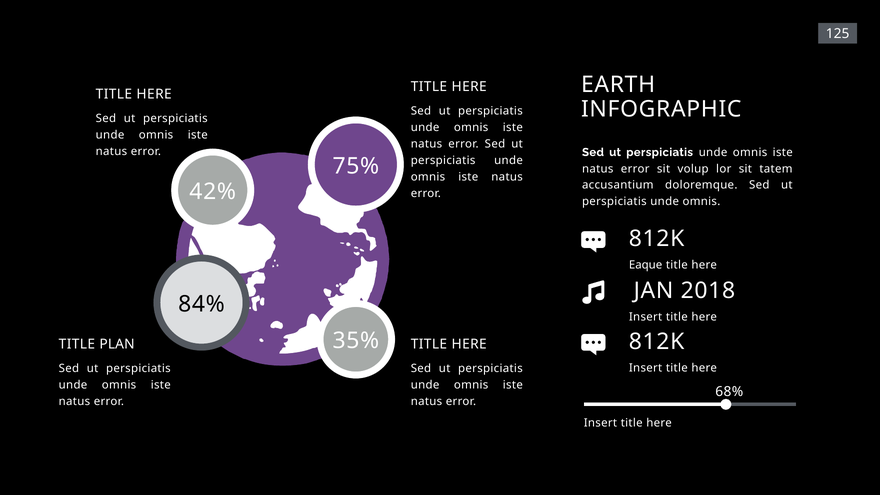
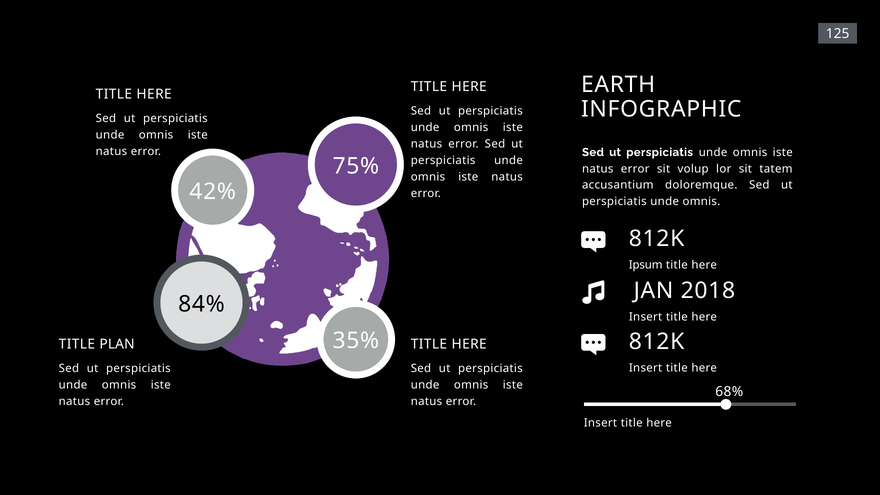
Eaque: Eaque -> Ipsum
